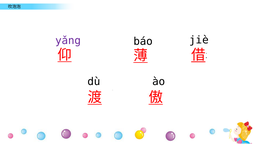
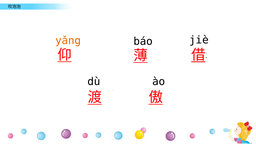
yǎng colour: purple -> orange
